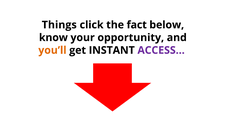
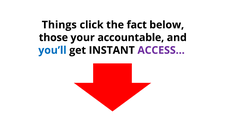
know: know -> those
opportunity: opportunity -> accountable
you’ll colour: orange -> blue
